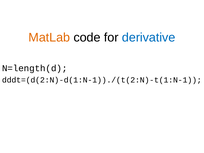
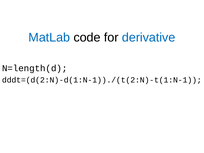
MatLab colour: orange -> blue
